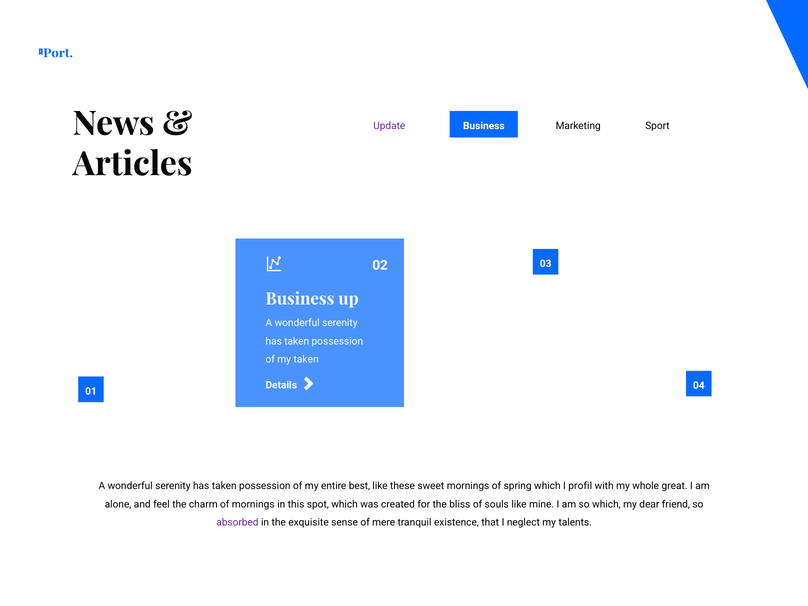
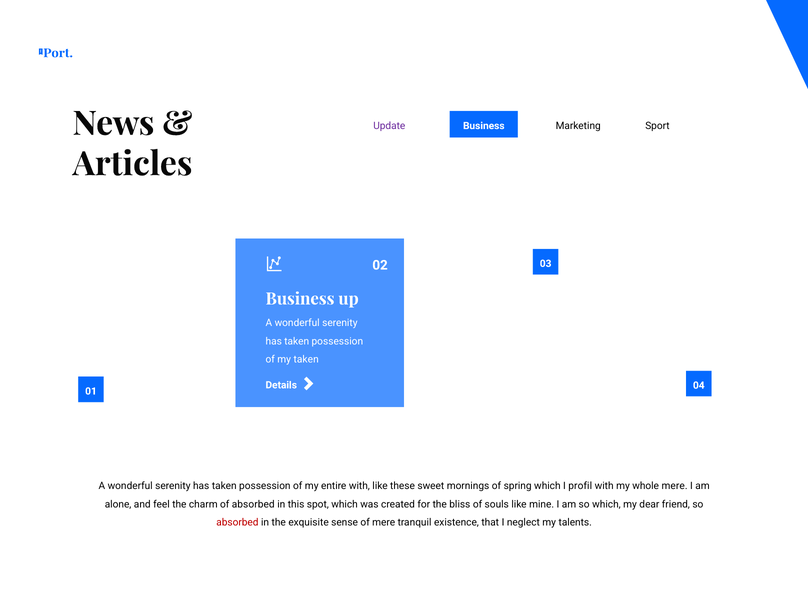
entire best: best -> with
whole great: great -> mere
of mornings: mornings -> absorbed
absorbed at (237, 522) colour: purple -> red
